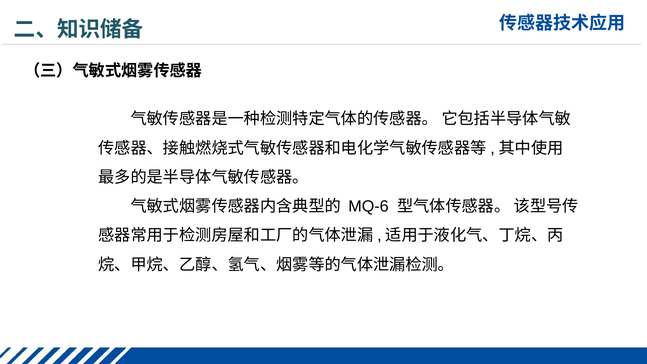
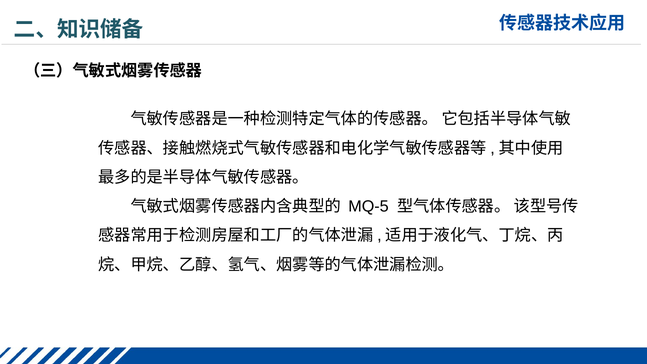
MQ-6: MQ-6 -> MQ-5
